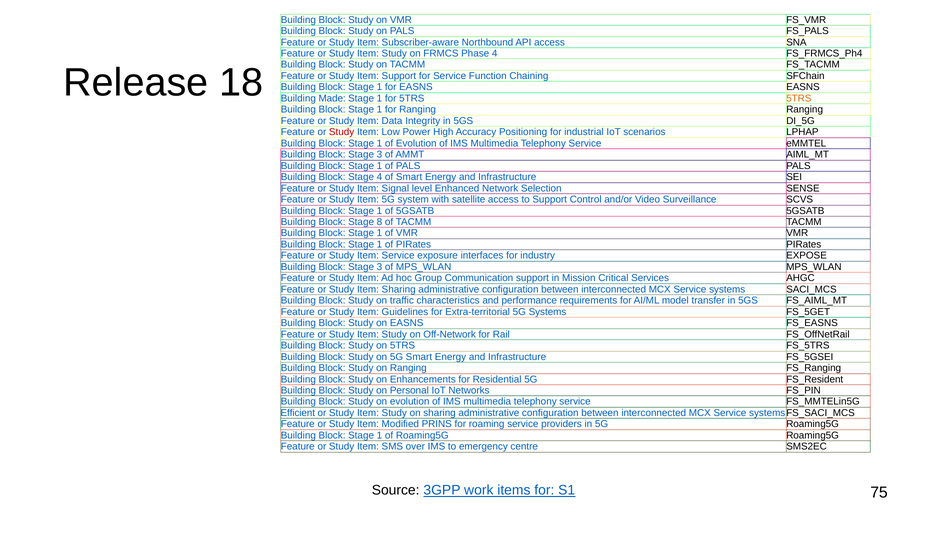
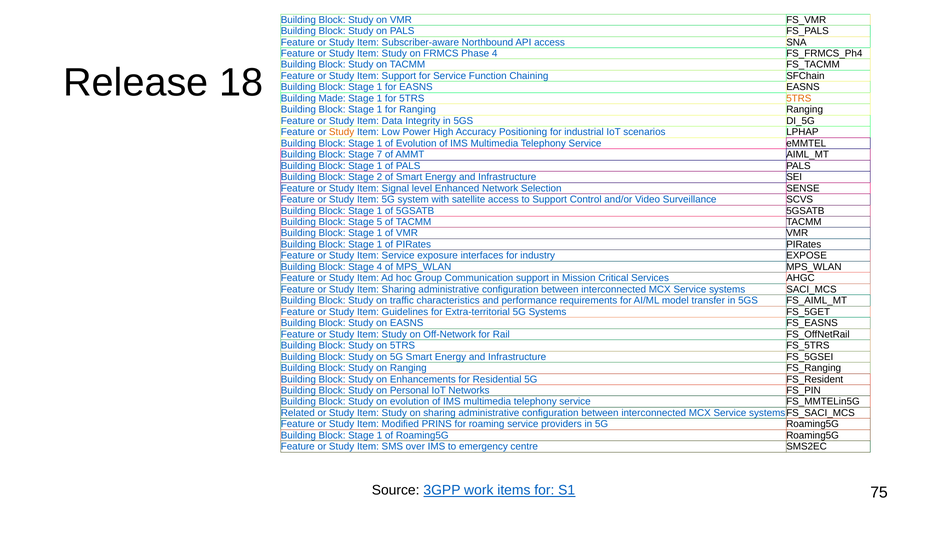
Study at (342, 132) colour: red -> orange
3 at (379, 155): 3 -> 7
Stage 4: 4 -> 2
8: 8 -> 5
3 at (379, 267): 3 -> 4
Efficient: Efficient -> Related
